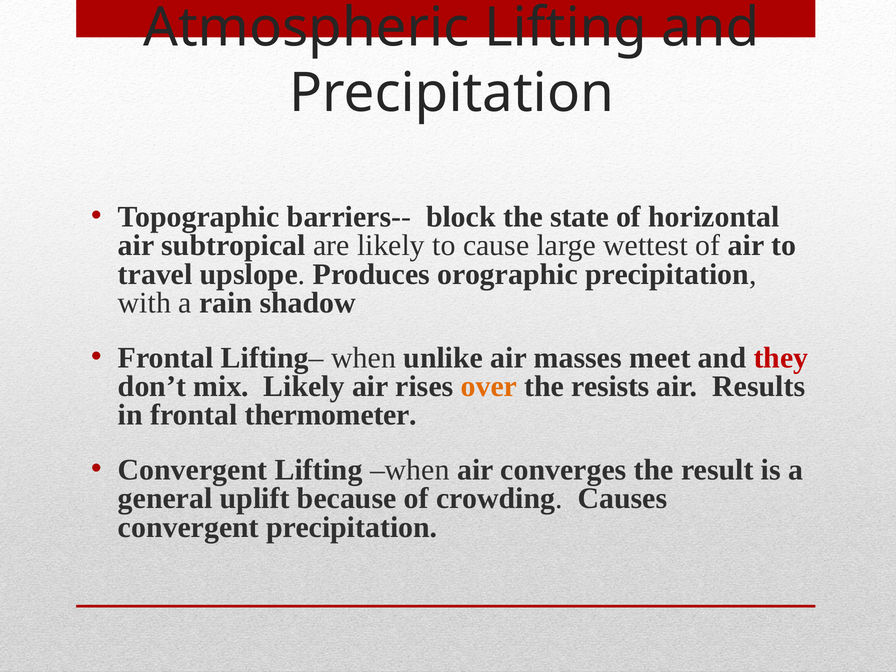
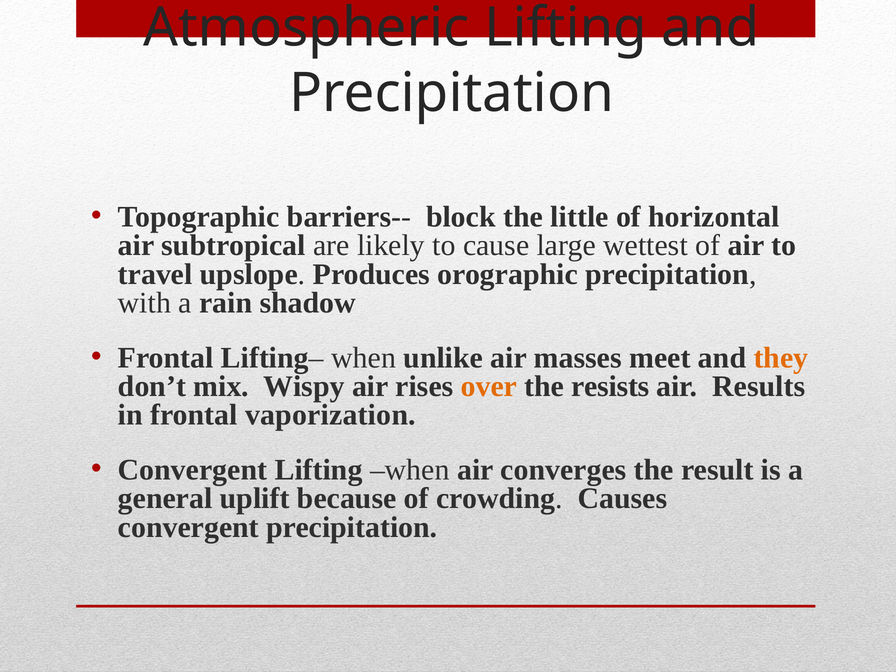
state: state -> little
they colour: red -> orange
mix Likely: Likely -> Wispy
thermometer: thermometer -> vaporization
